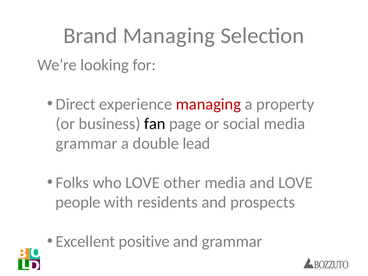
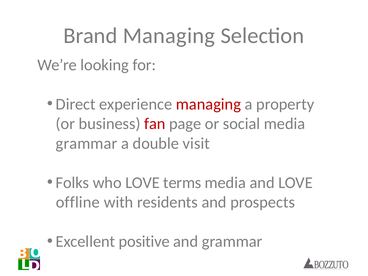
fan colour: black -> red
lead: lead -> visit
other: other -> terms
people: people -> offline
